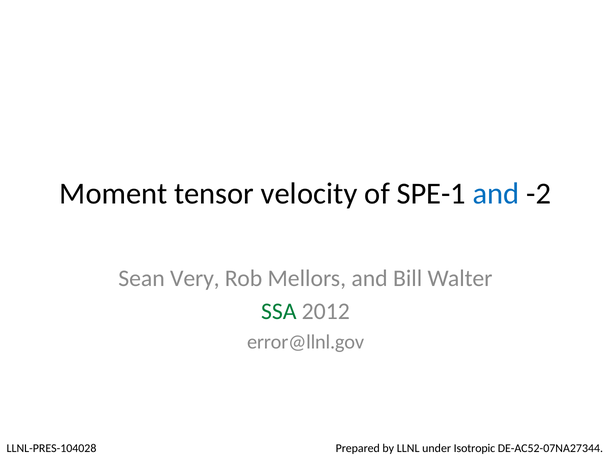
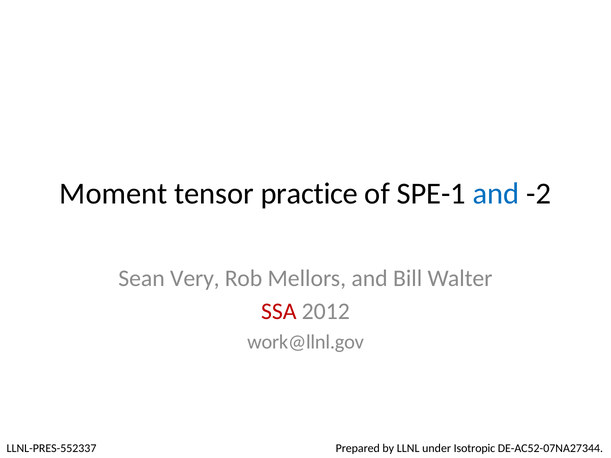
velocity: velocity -> practice
SSA colour: green -> red
error@llnl.gov: error@llnl.gov -> work@llnl.gov
LLNL-PRES-104028: LLNL-PRES-104028 -> LLNL-PRES-552337
